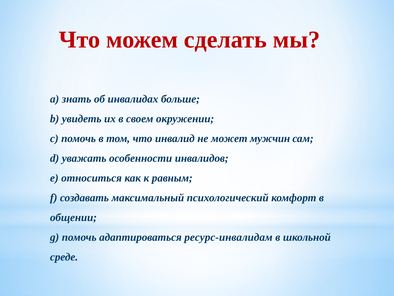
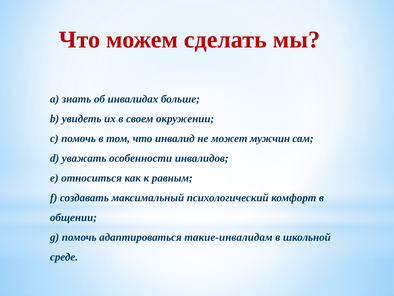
ресурс-инвалидам: ресурс-инвалидам -> такие-инвалидам
